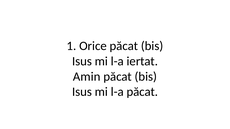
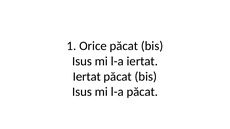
Amin at (87, 77): Amin -> Iertat
